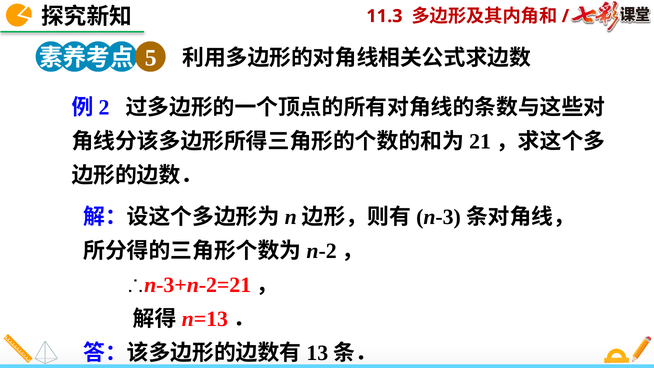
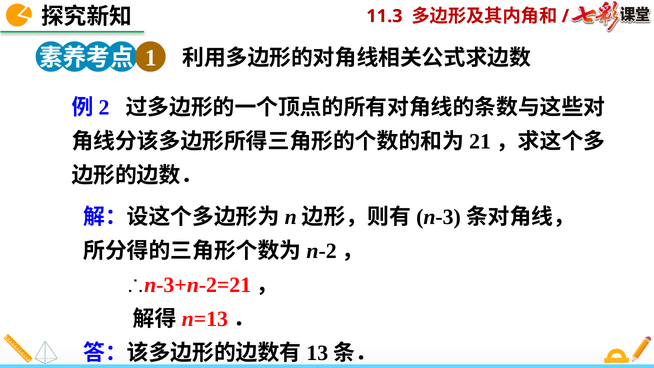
5: 5 -> 1
